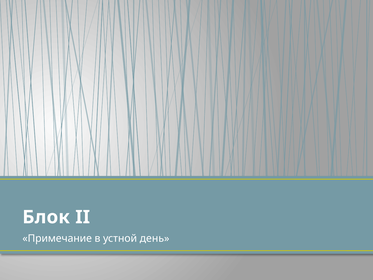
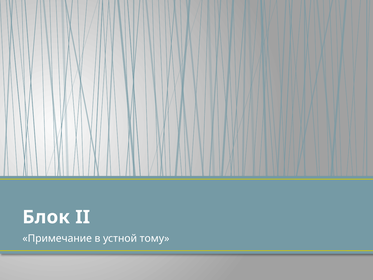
день: день -> тому
